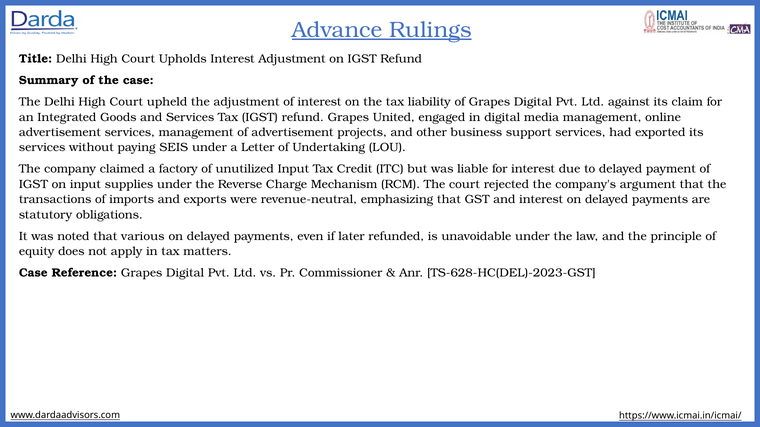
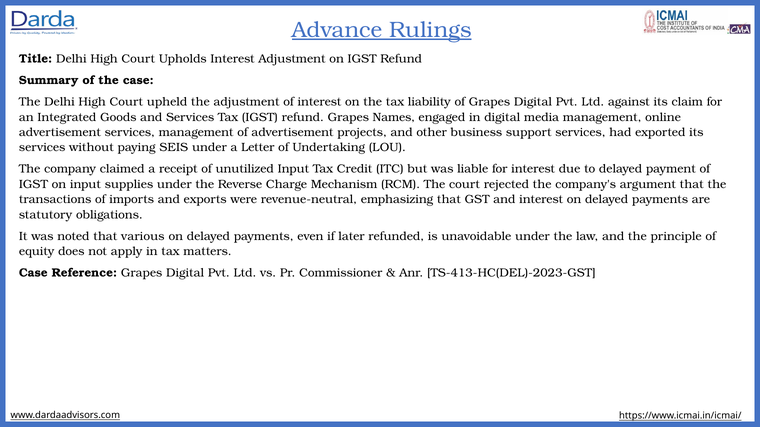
United: United -> Names
factory: factory -> receipt
TS-628-HC(DEL)-2023-GST: TS-628-HC(DEL)-2023-GST -> TS-413-HC(DEL)-2023-GST
